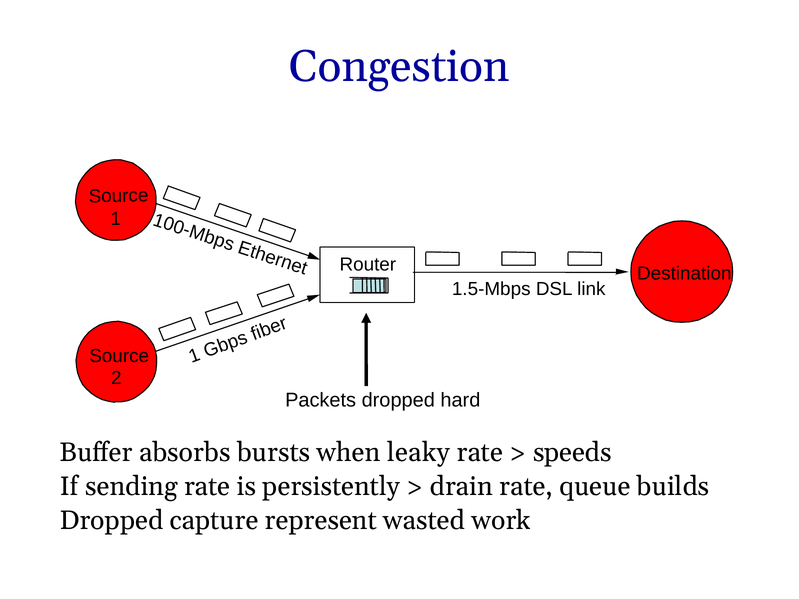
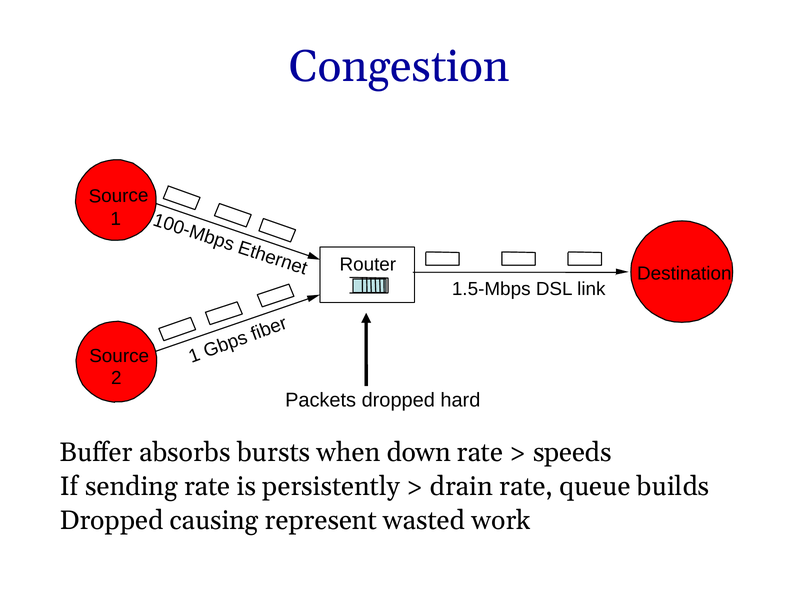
leaky: leaky -> down
capture: capture -> causing
